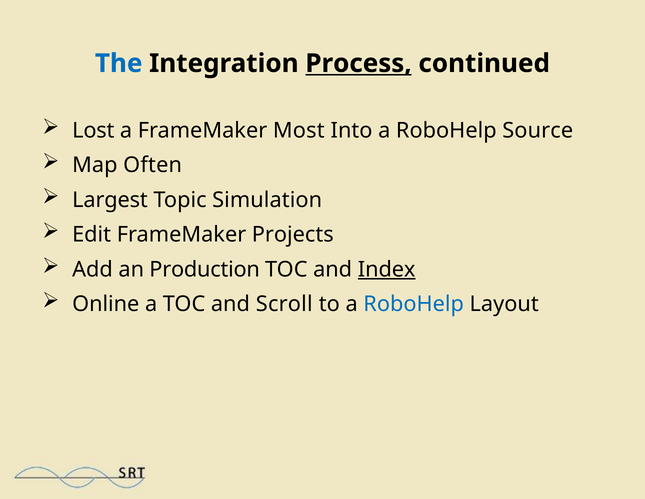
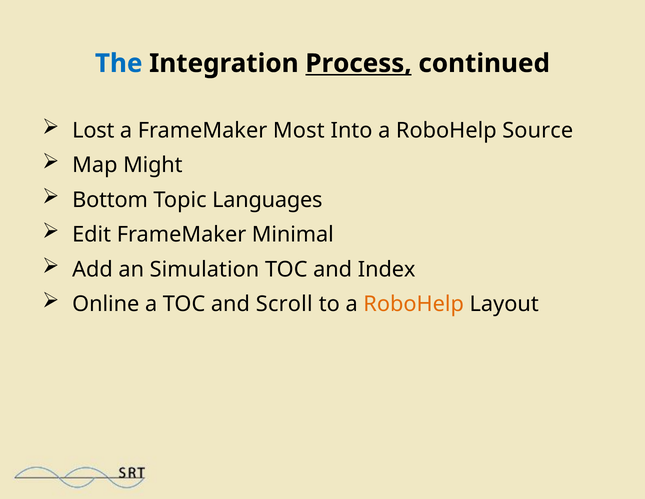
Often: Often -> Might
Largest: Largest -> Bottom
Simulation: Simulation -> Languages
Projects: Projects -> Minimal
Production: Production -> Simulation
Index underline: present -> none
RoboHelp at (414, 304) colour: blue -> orange
